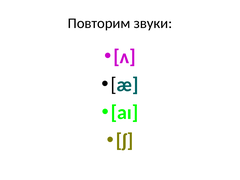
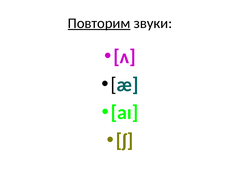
Повторим underline: none -> present
